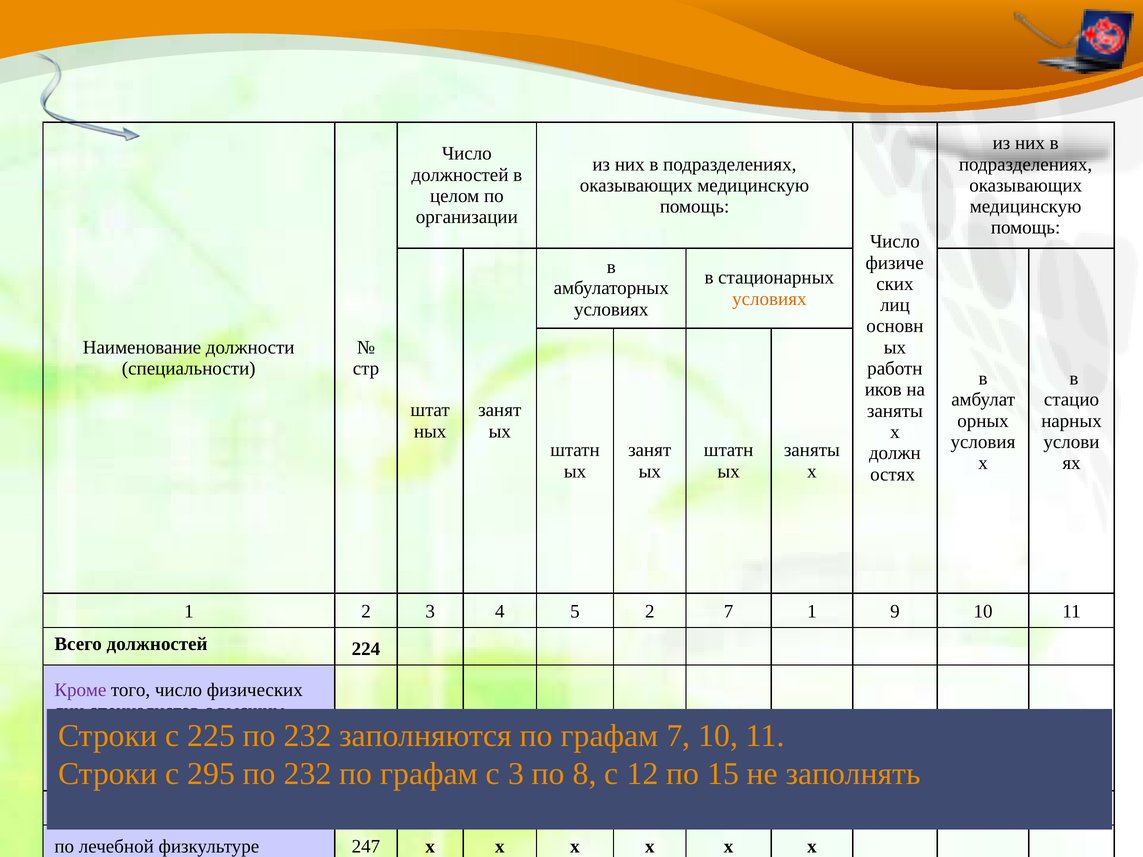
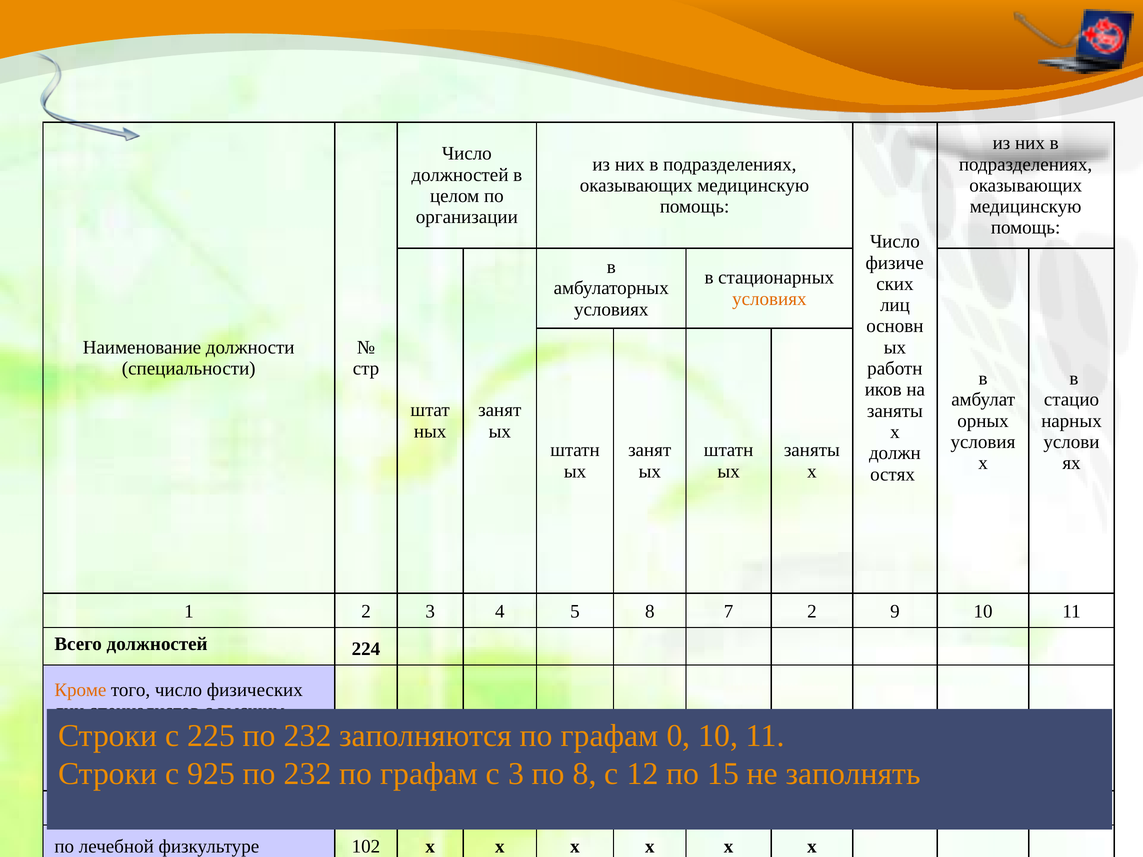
5 2: 2 -> 8
7 1: 1 -> 2
Кроме colour: purple -> orange
графам 7: 7 -> 0
295: 295 -> 925
247: 247 -> 102
